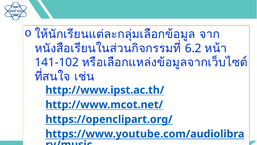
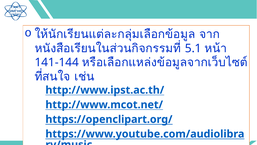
6.2: 6.2 -> 5.1
141-102: 141-102 -> 141-144
